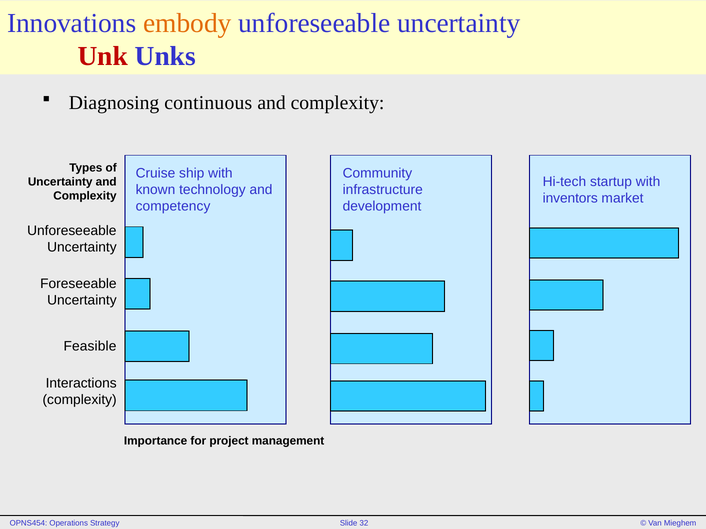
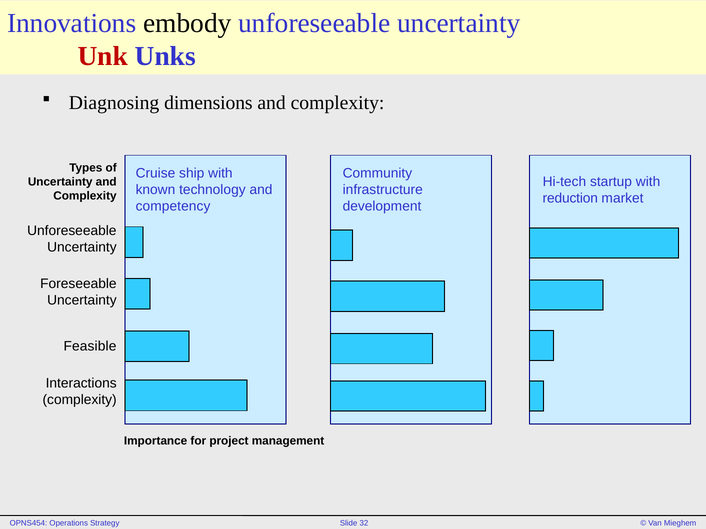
embody colour: orange -> black
continuous: continuous -> dimensions
inventors: inventors -> reduction
